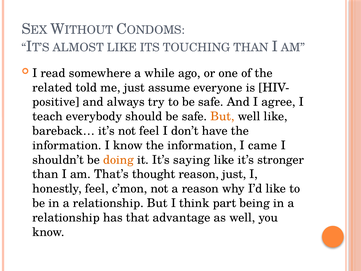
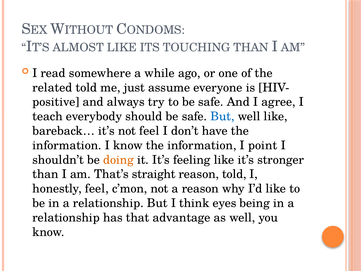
But at (222, 116) colour: orange -> blue
came: came -> point
saying: saying -> feeling
thought: thought -> straight
reason just: just -> told
part: part -> eyes
